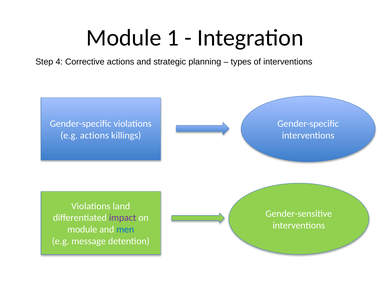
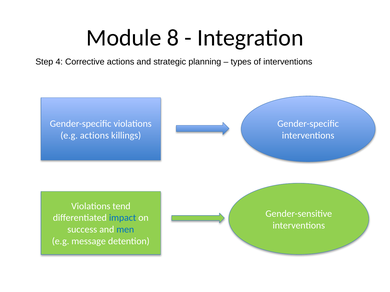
1: 1 -> 8
land: land -> tend
impact colour: purple -> blue
module at (82, 230): module -> success
